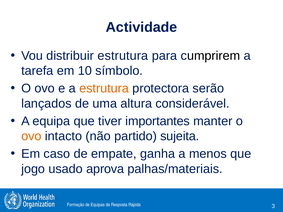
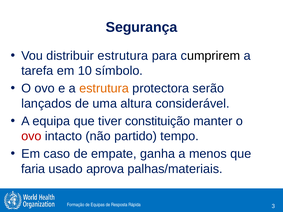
Actividade: Actividade -> Segurança
importantes: importantes -> constituição
ovo at (31, 136) colour: orange -> red
sujeita: sujeita -> tempo
jogo: jogo -> faria
